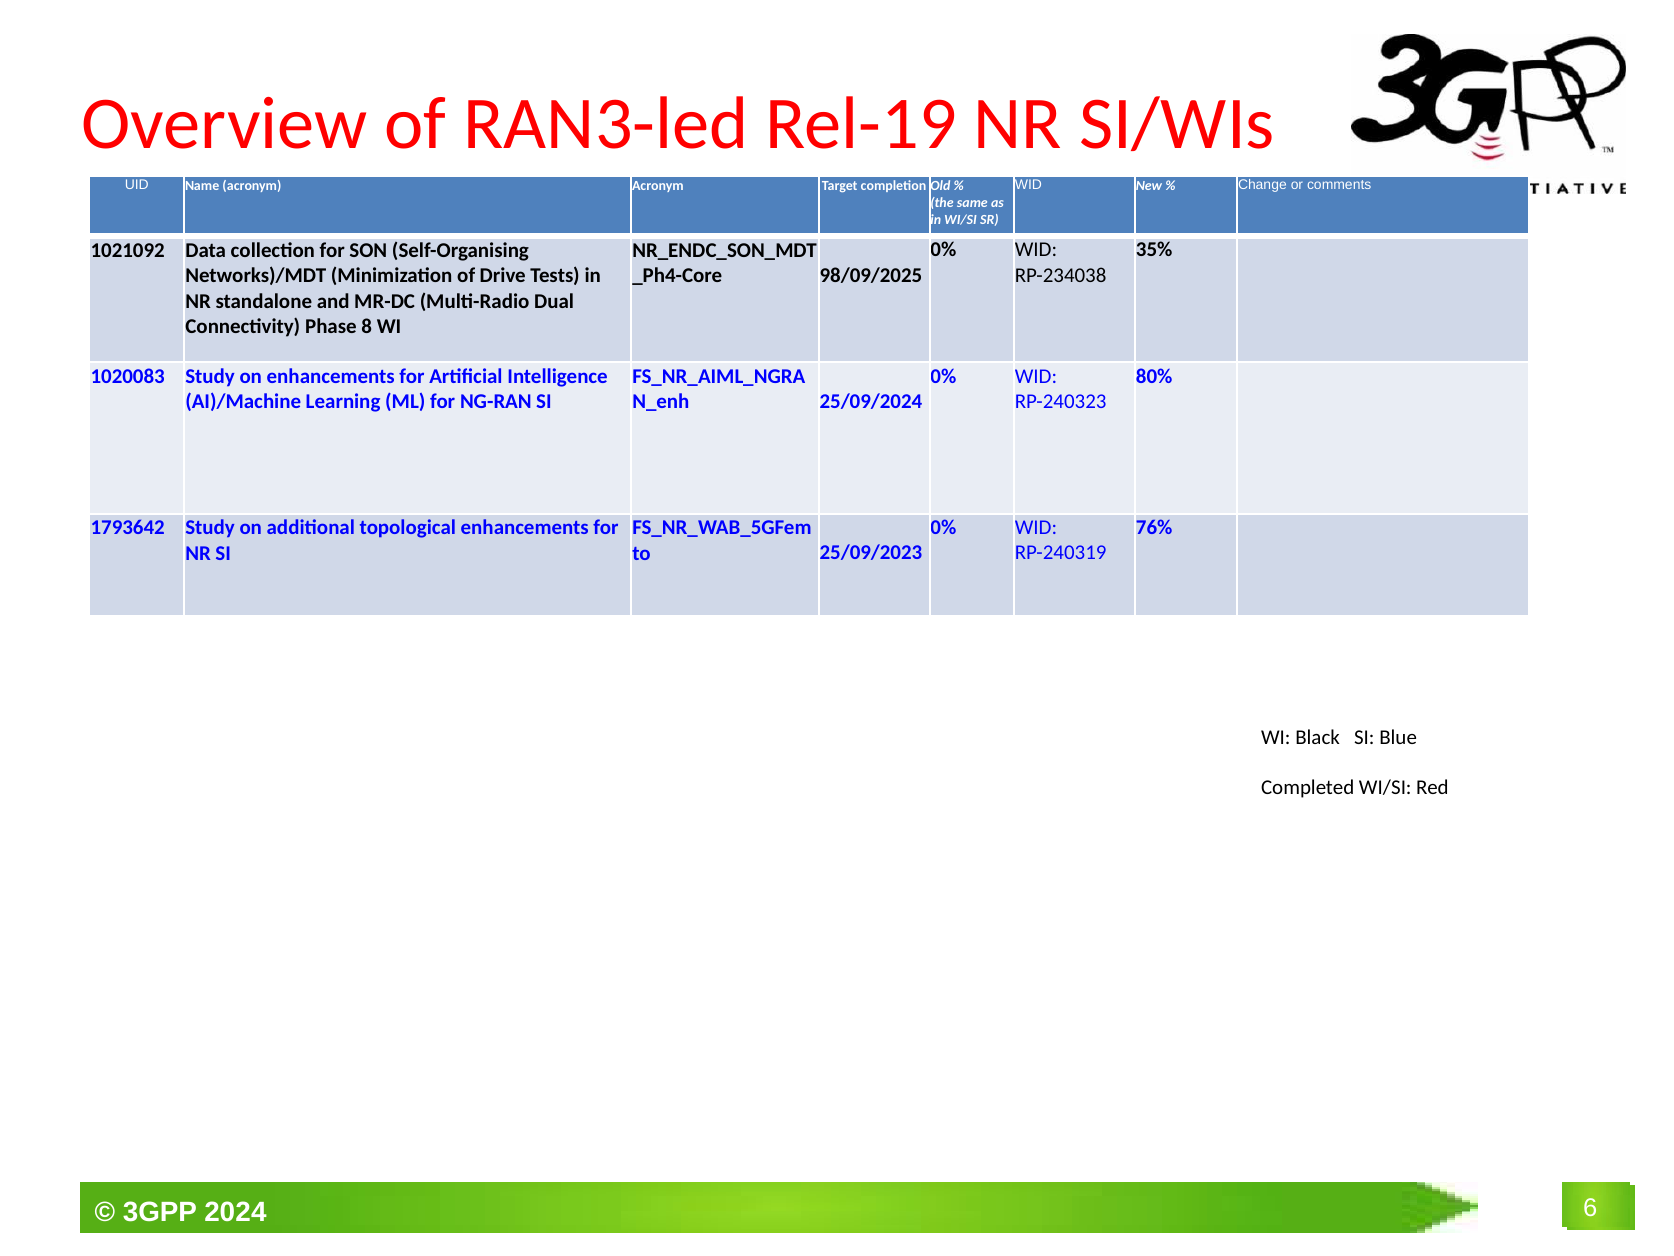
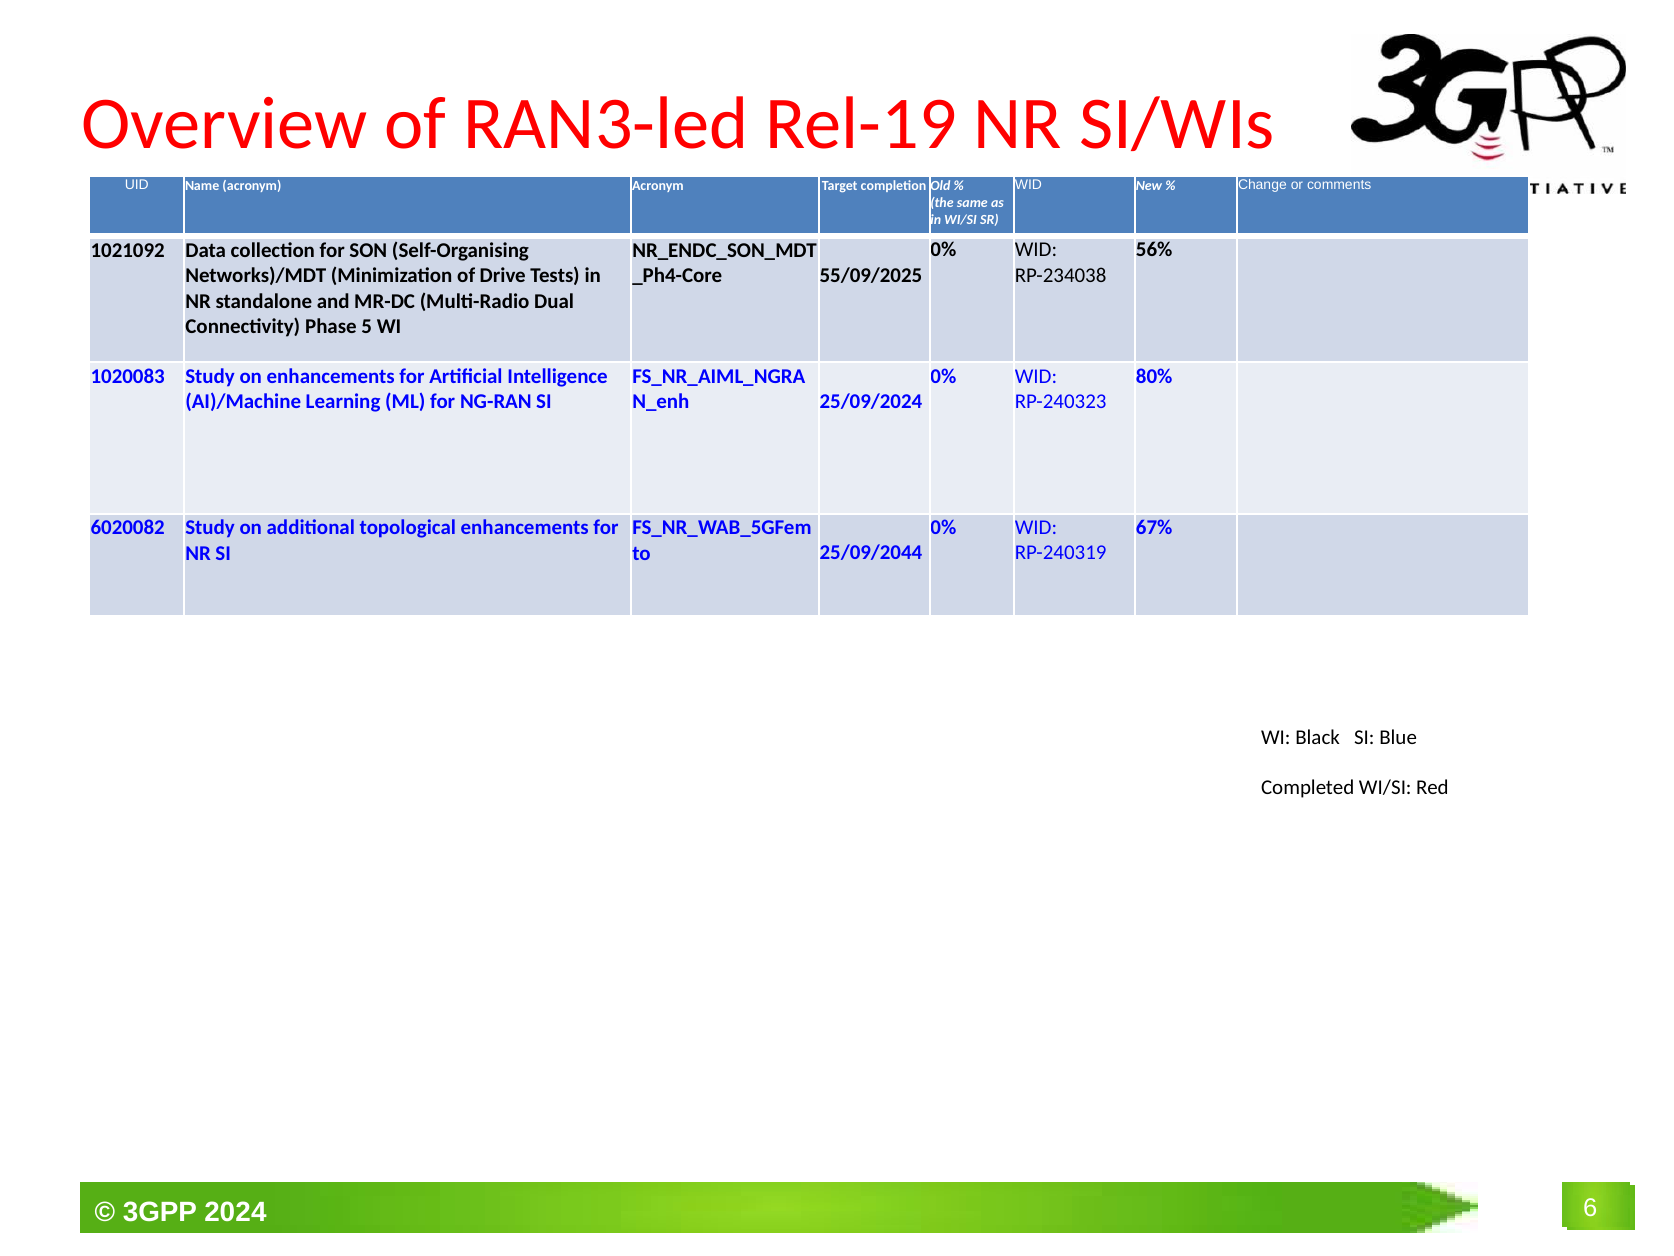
35%: 35% -> 56%
98/09/2025: 98/09/2025 -> 55/09/2025
8: 8 -> 5
76%: 76% -> 67%
1793642: 1793642 -> 6020082
25/09/2023: 25/09/2023 -> 25/09/2044
